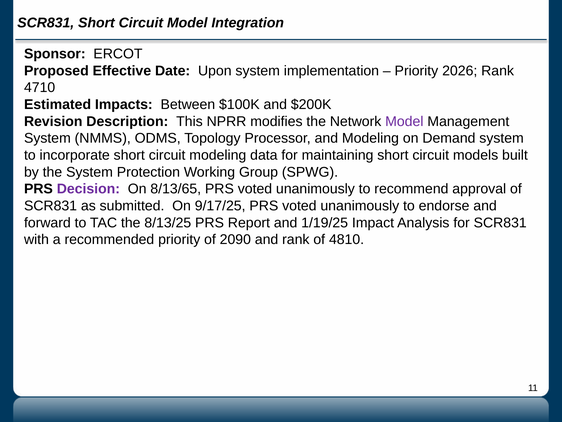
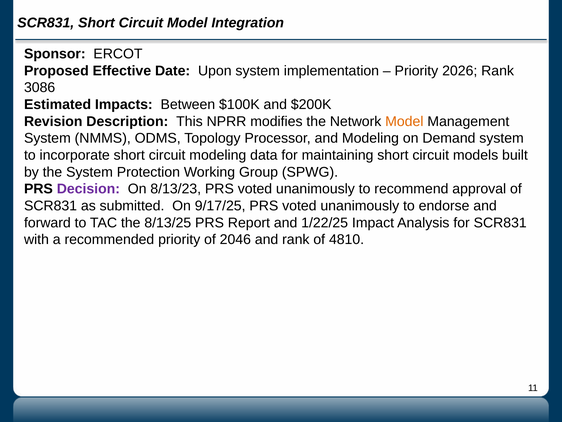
4710: 4710 -> 3086
Model at (404, 121) colour: purple -> orange
8/13/65: 8/13/65 -> 8/13/23
1/19/25: 1/19/25 -> 1/22/25
2090: 2090 -> 2046
